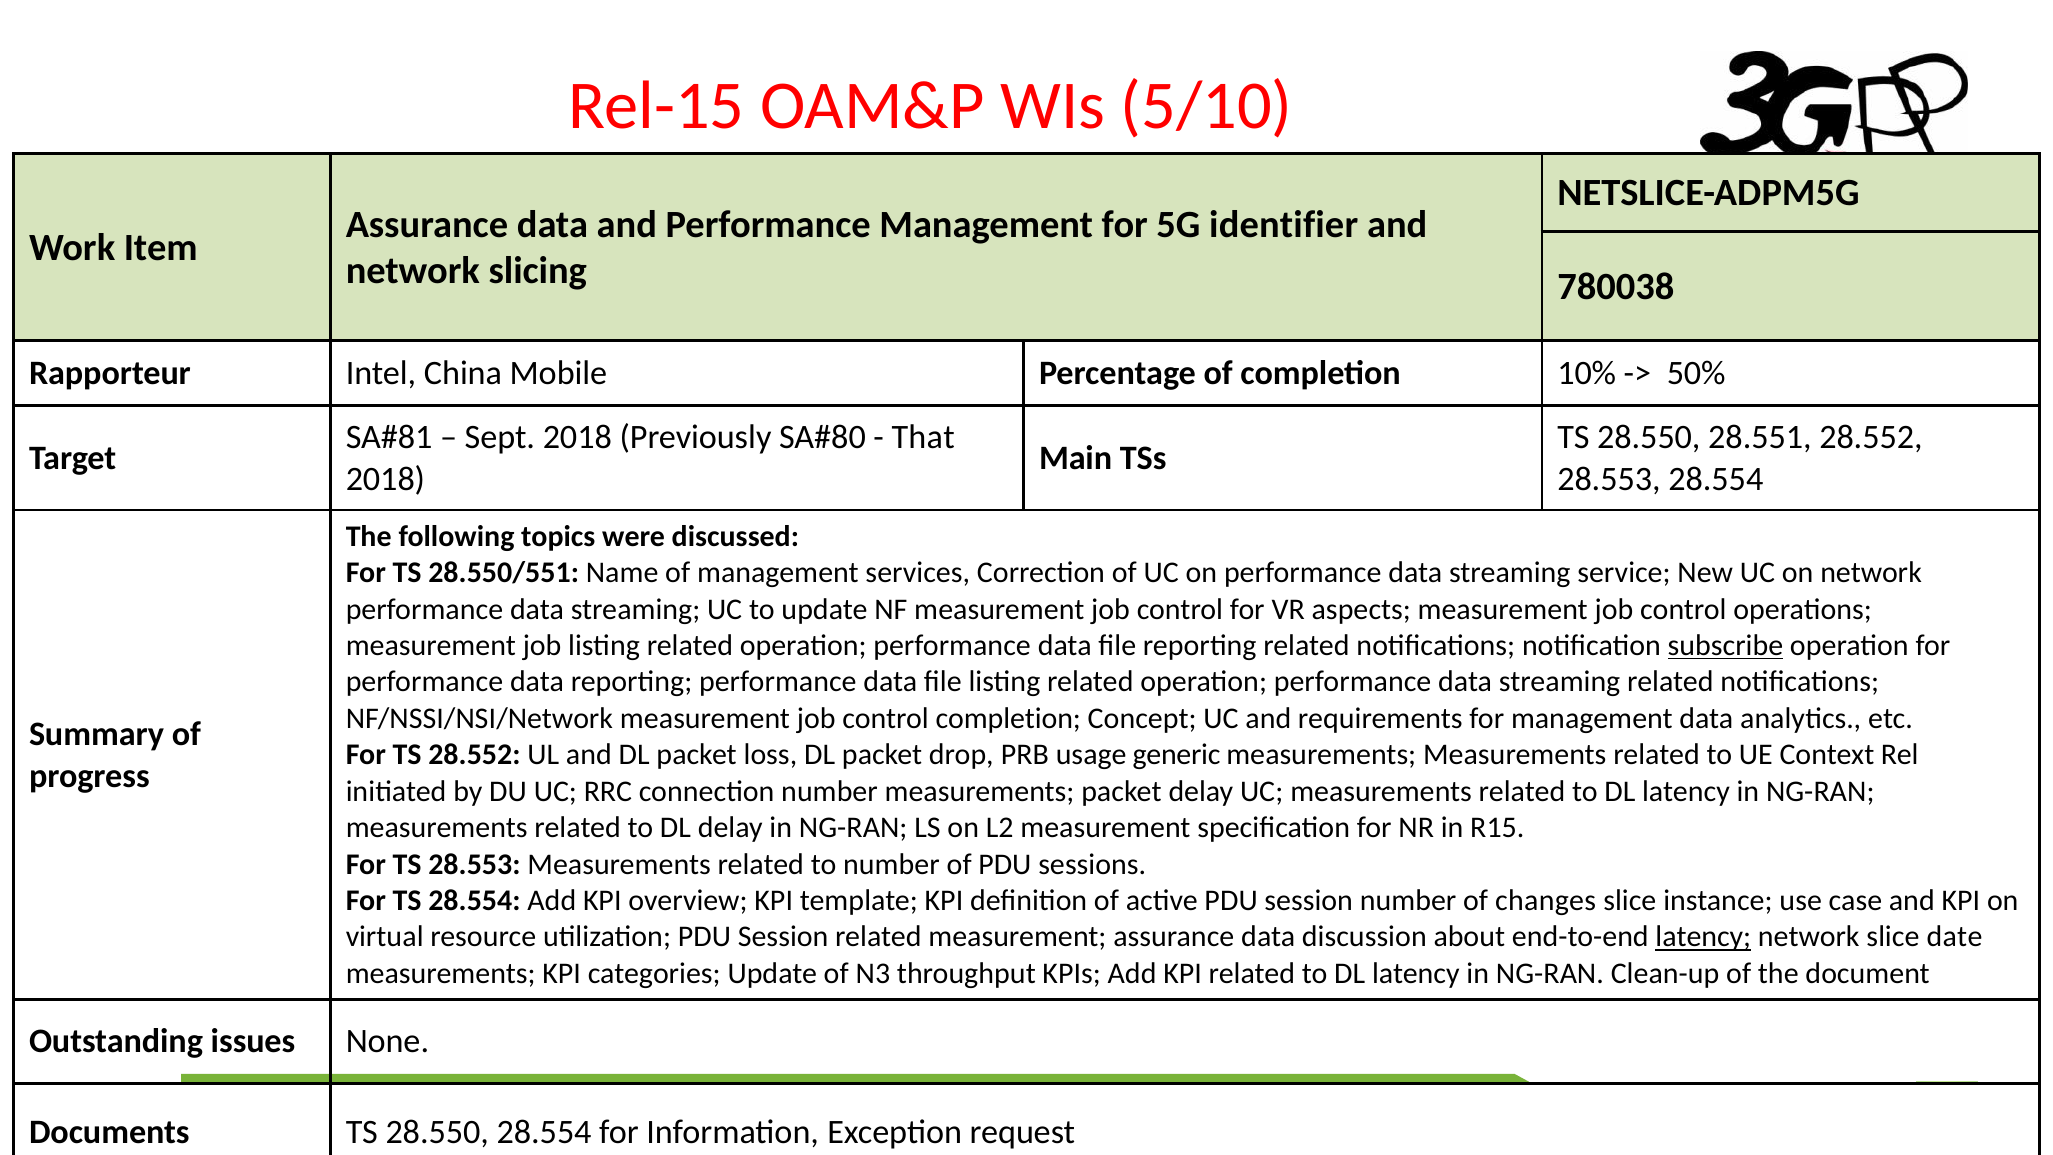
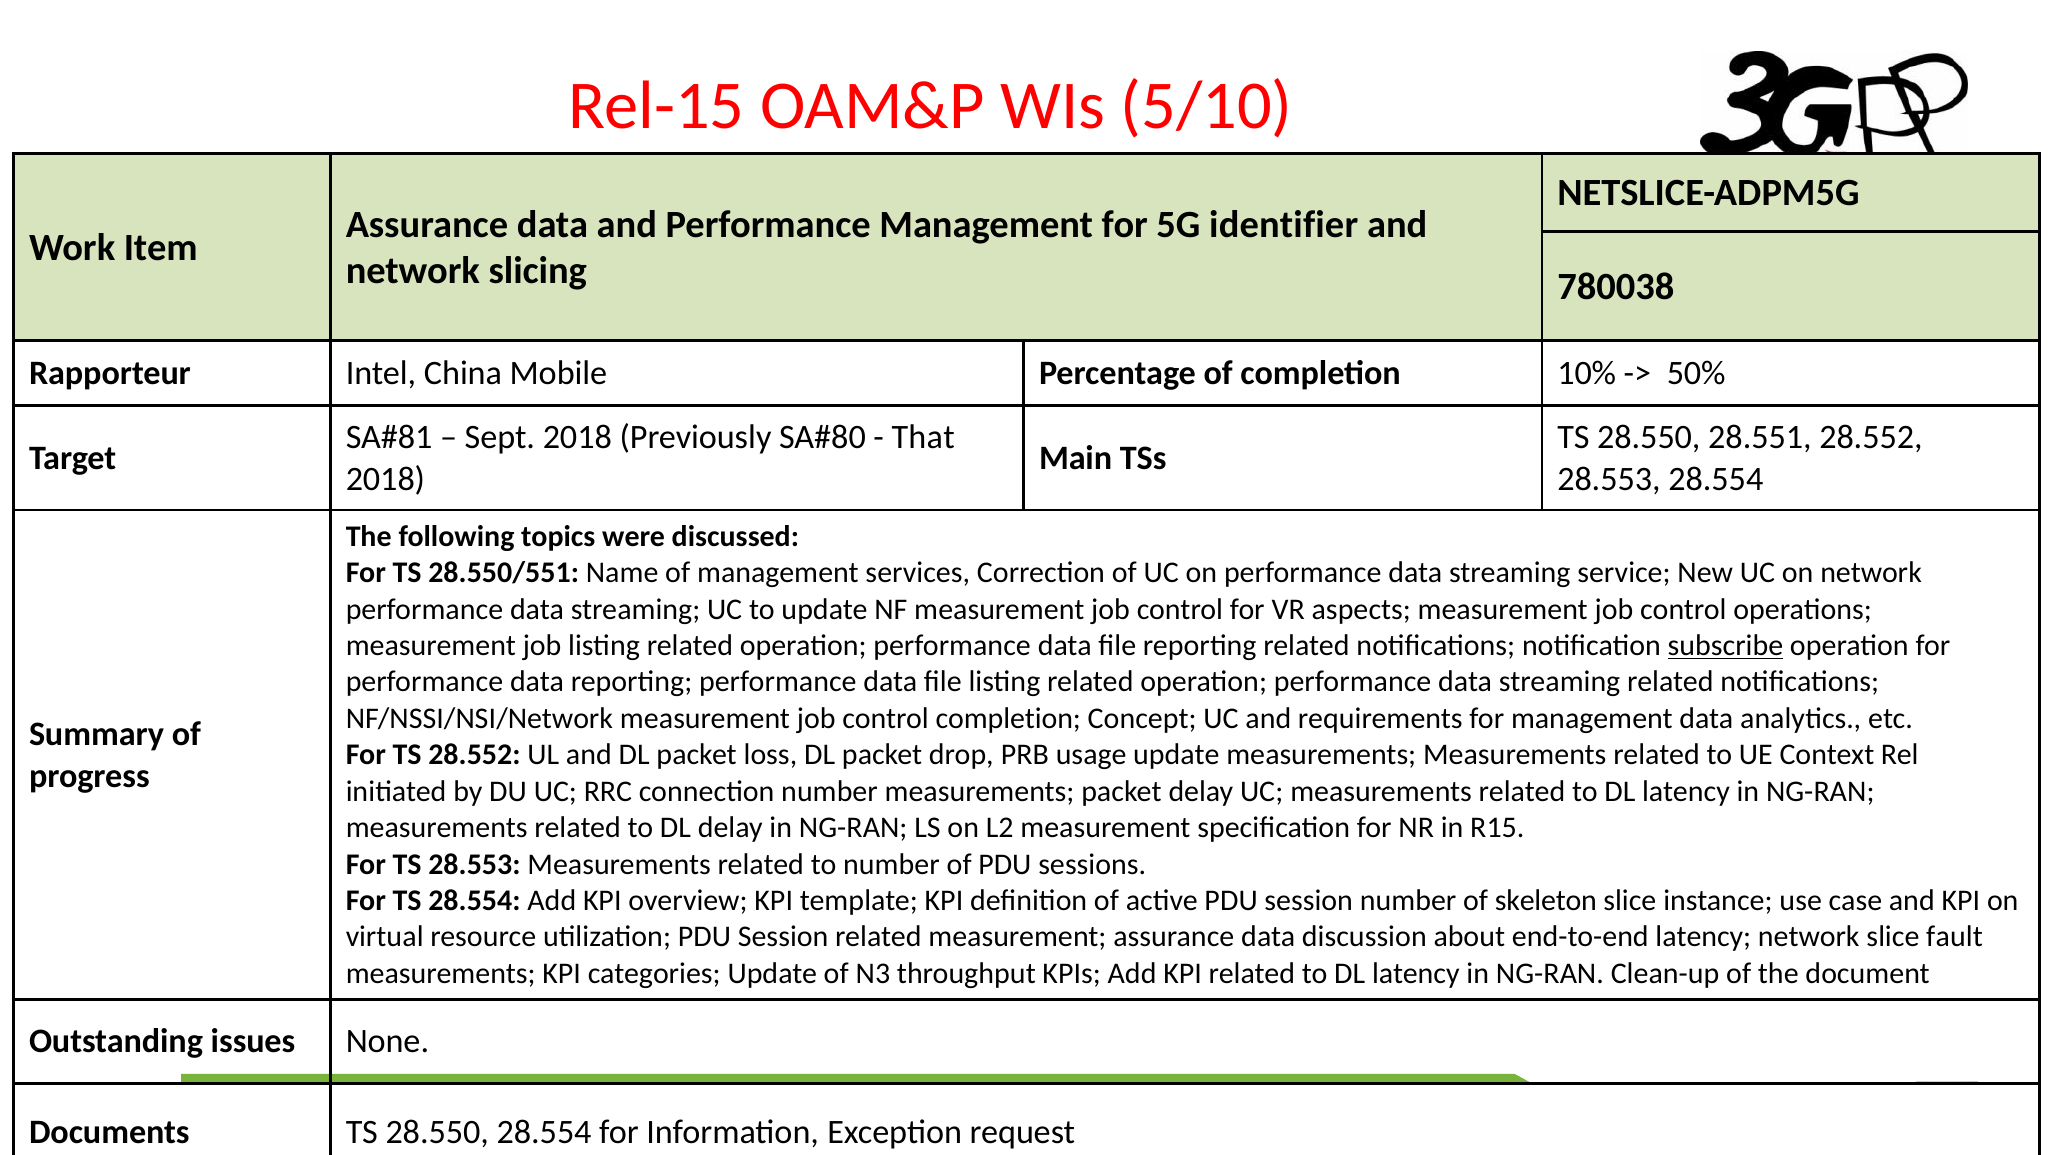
usage generic: generic -> update
changes: changes -> skeleton
latency at (1703, 937) underline: present -> none
date: date -> fault
